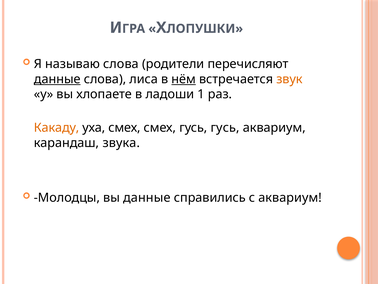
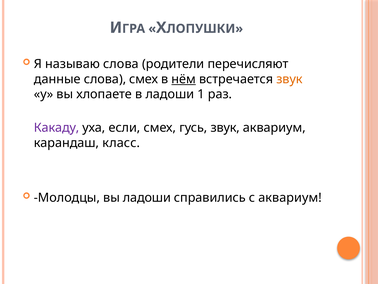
данные at (57, 79) underline: present -> none
слова лиса: лиса -> смех
Какаду colour: orange -> purple
уха смех: смех -> если
гусь гусь: гусь -> звук
звука: звука -> класс
вы данные: данные -> ладоши
